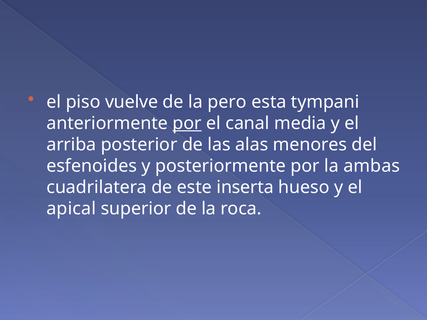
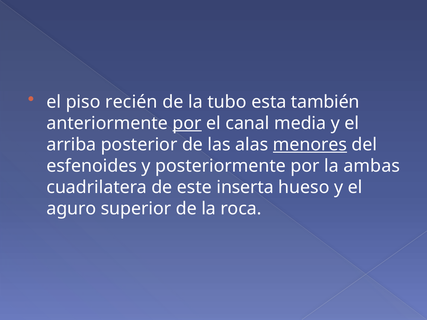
vuelve: vuelve -> recién
pero: pero -> tubo
tympani: tympani -> también
menores underline: none -> present
apical: apical -> aguro
